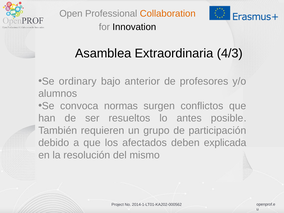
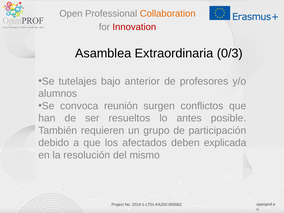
Innovation colour: black -> red
4/3: 4/3 -> 0/3
ordinary: ordinary -> tutelajes
normas: normas -> reunión
